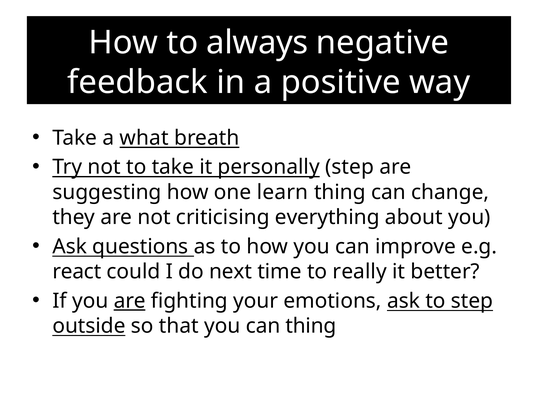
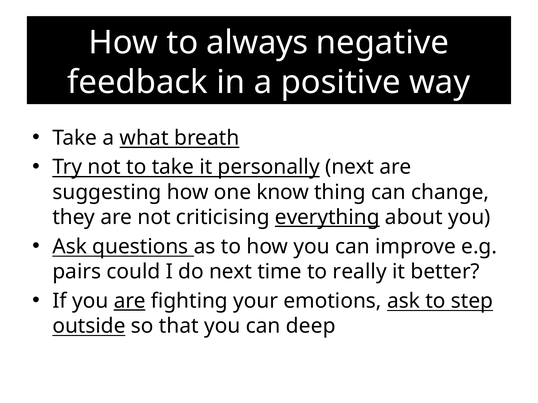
personally step: step -> next
learn: learn -> know
everything underline: none -> present
react: react -> pairs
can thing: thing -> deep
